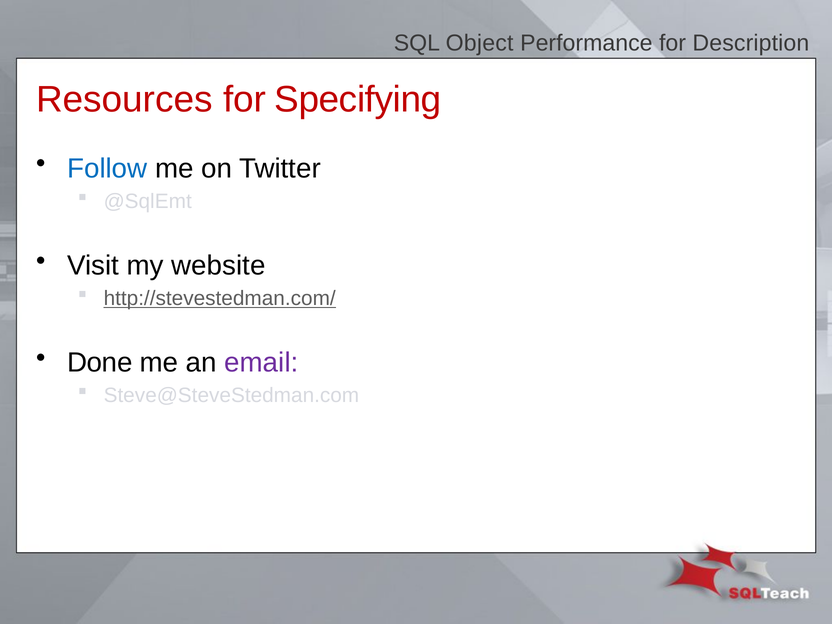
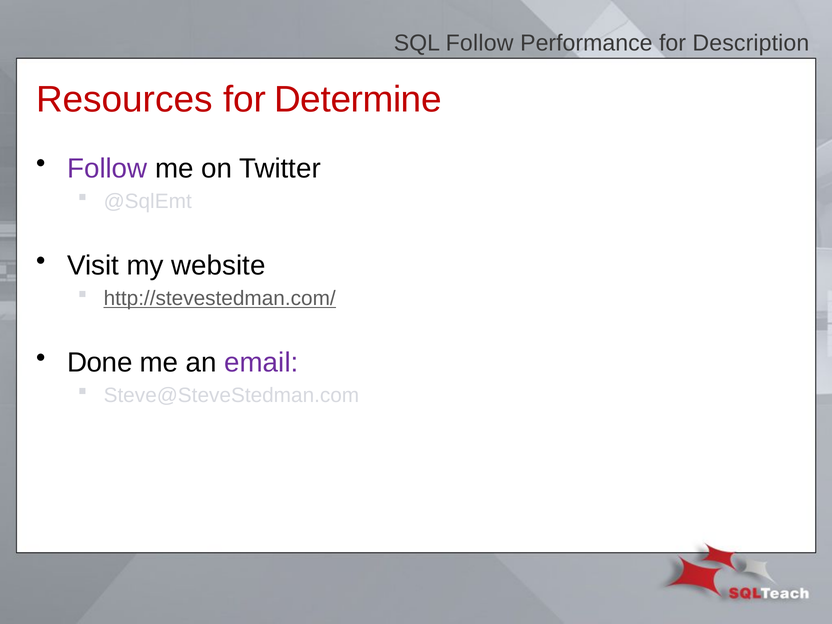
SQL Object: Object -> Follow
Specifying: Specifying -> Determine
Follow at (107, 168) colour: blue -> purple
